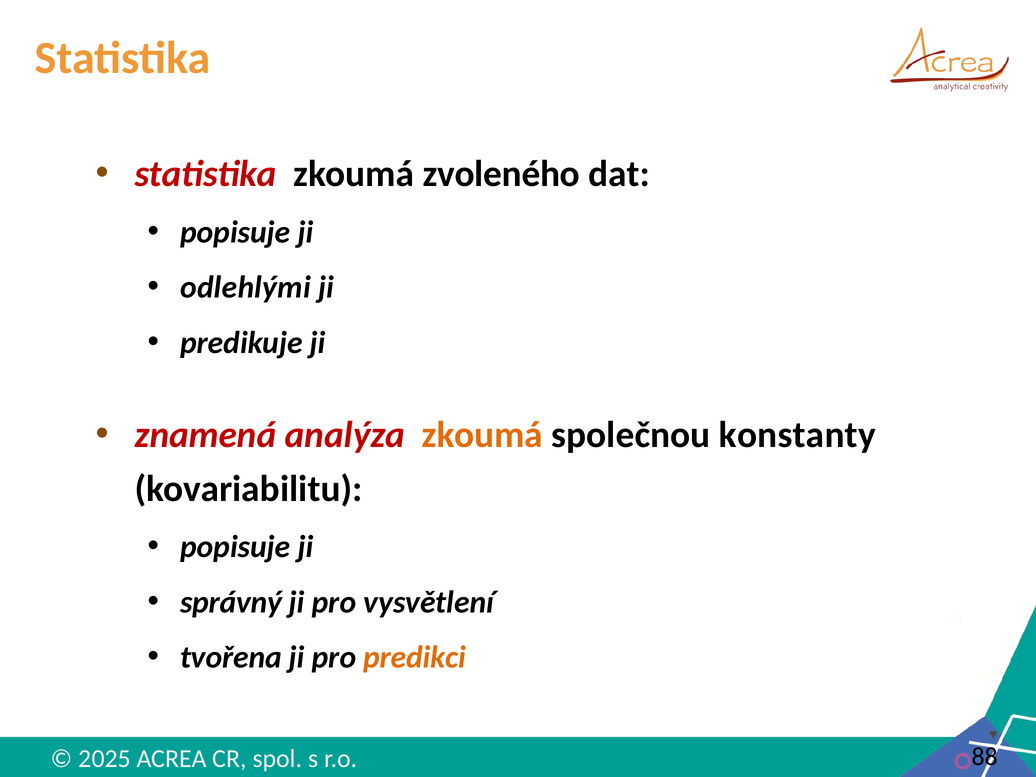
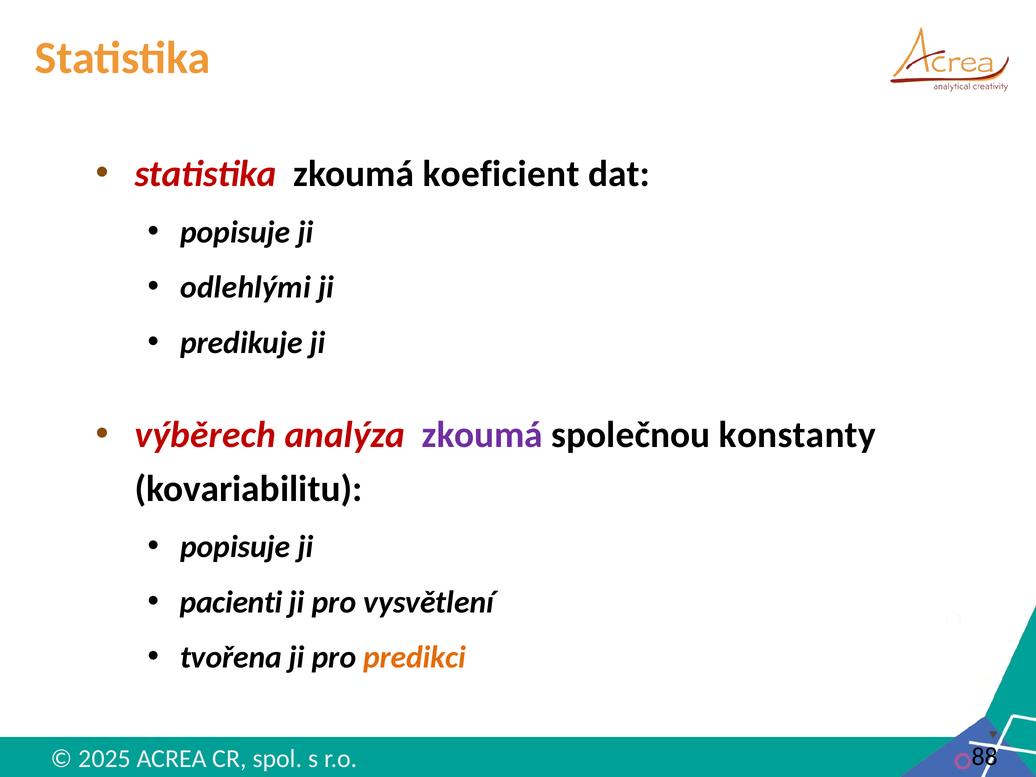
zvoleného: zvoleného -> koeficient
znamená: znamená -> výběrech
zkoumá at (482, 435) colour: orange -> purple
správný: správný -> pacienti
